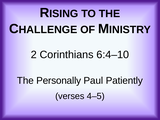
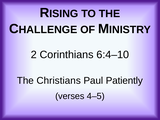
Personally: Personally -> Christians
